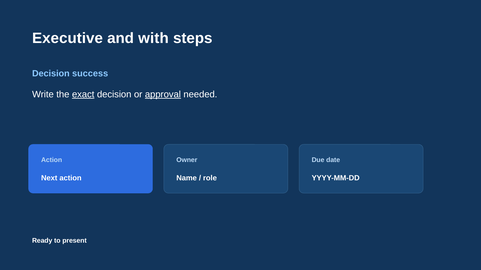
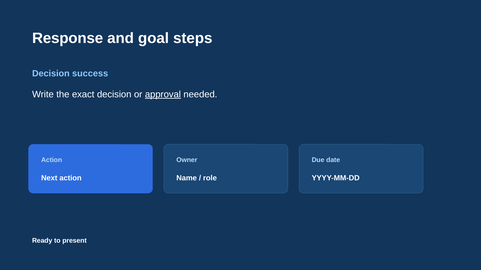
Executive: Executive -> Response
with: with -> goal
exact underline: present -> none
